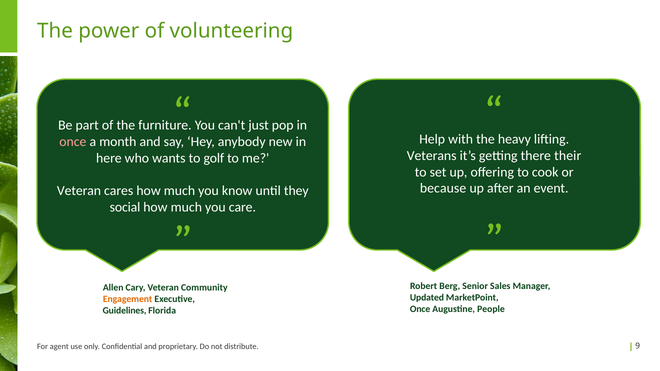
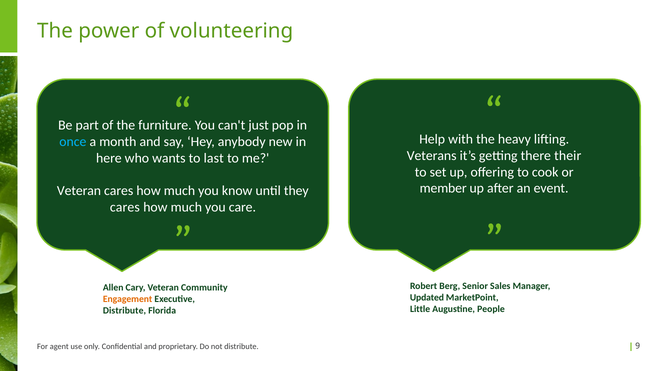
once at (73, 142) colour: pink -> light blue
golf: golf -> last
because: because -> member
social at (125, 207): social -> cares
Once at (420, 309): Once -> Little
Guidelines at (125, 311): Guidelines -> Distribute
